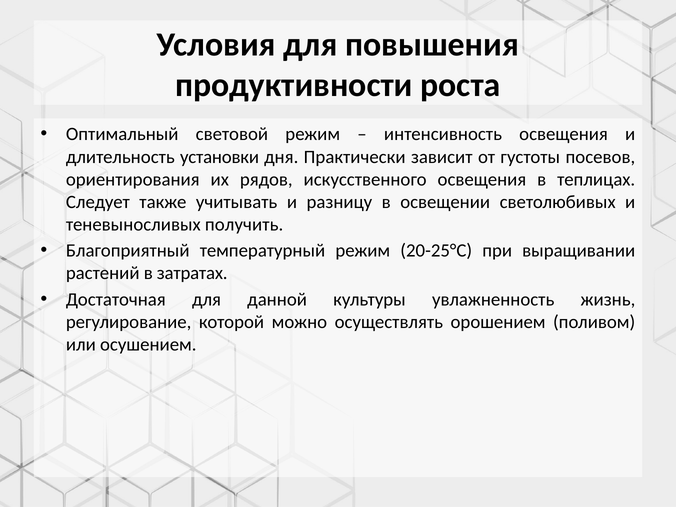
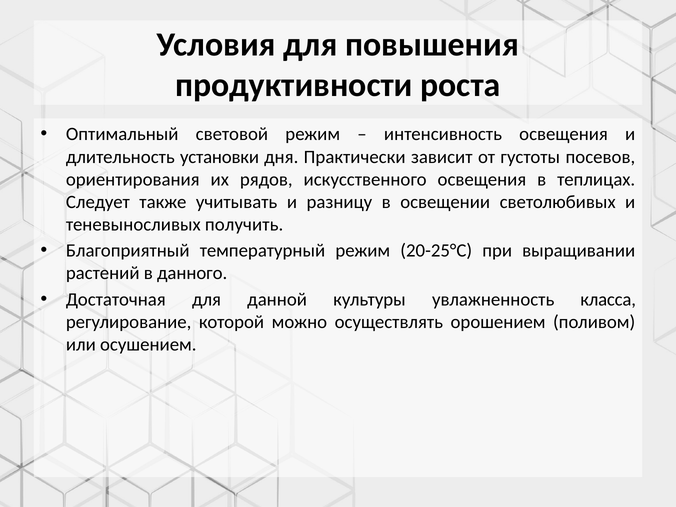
затратах: затратах -> данного
жизнь: жизнь -> класса
